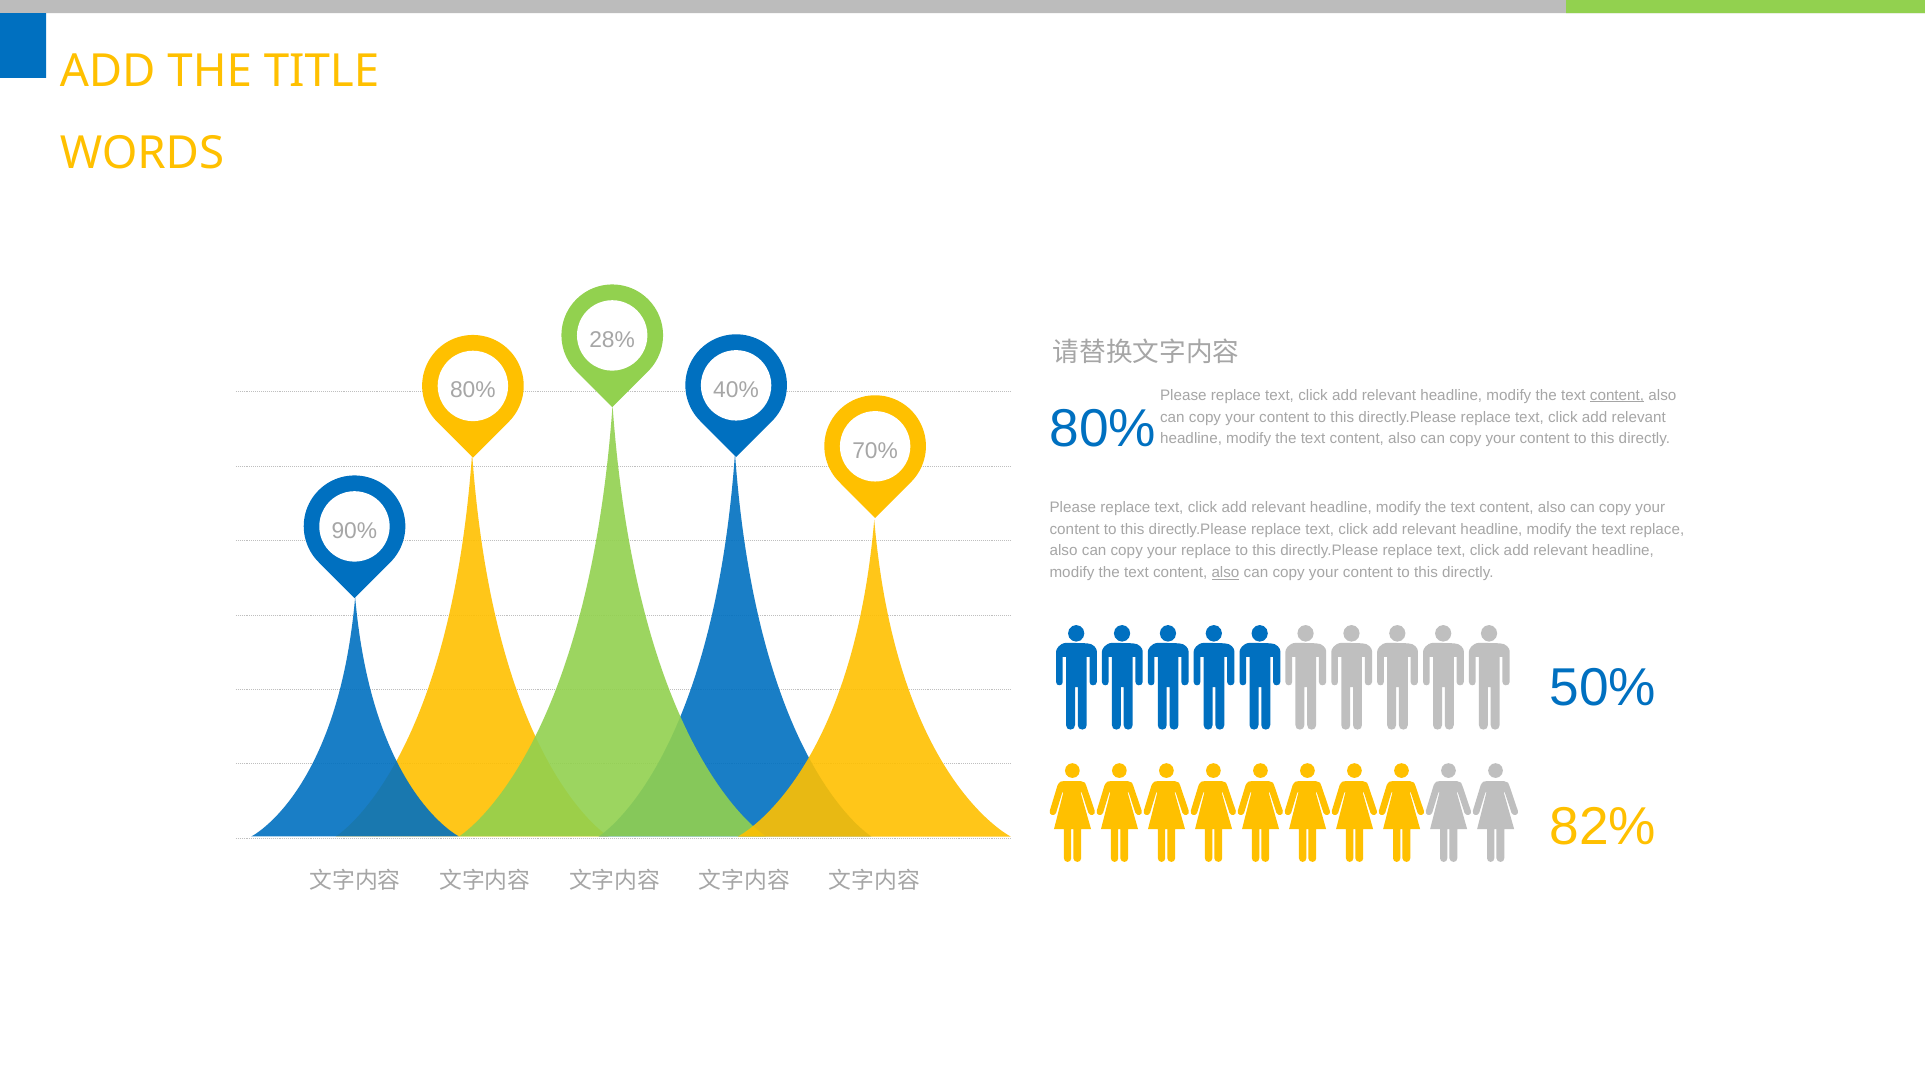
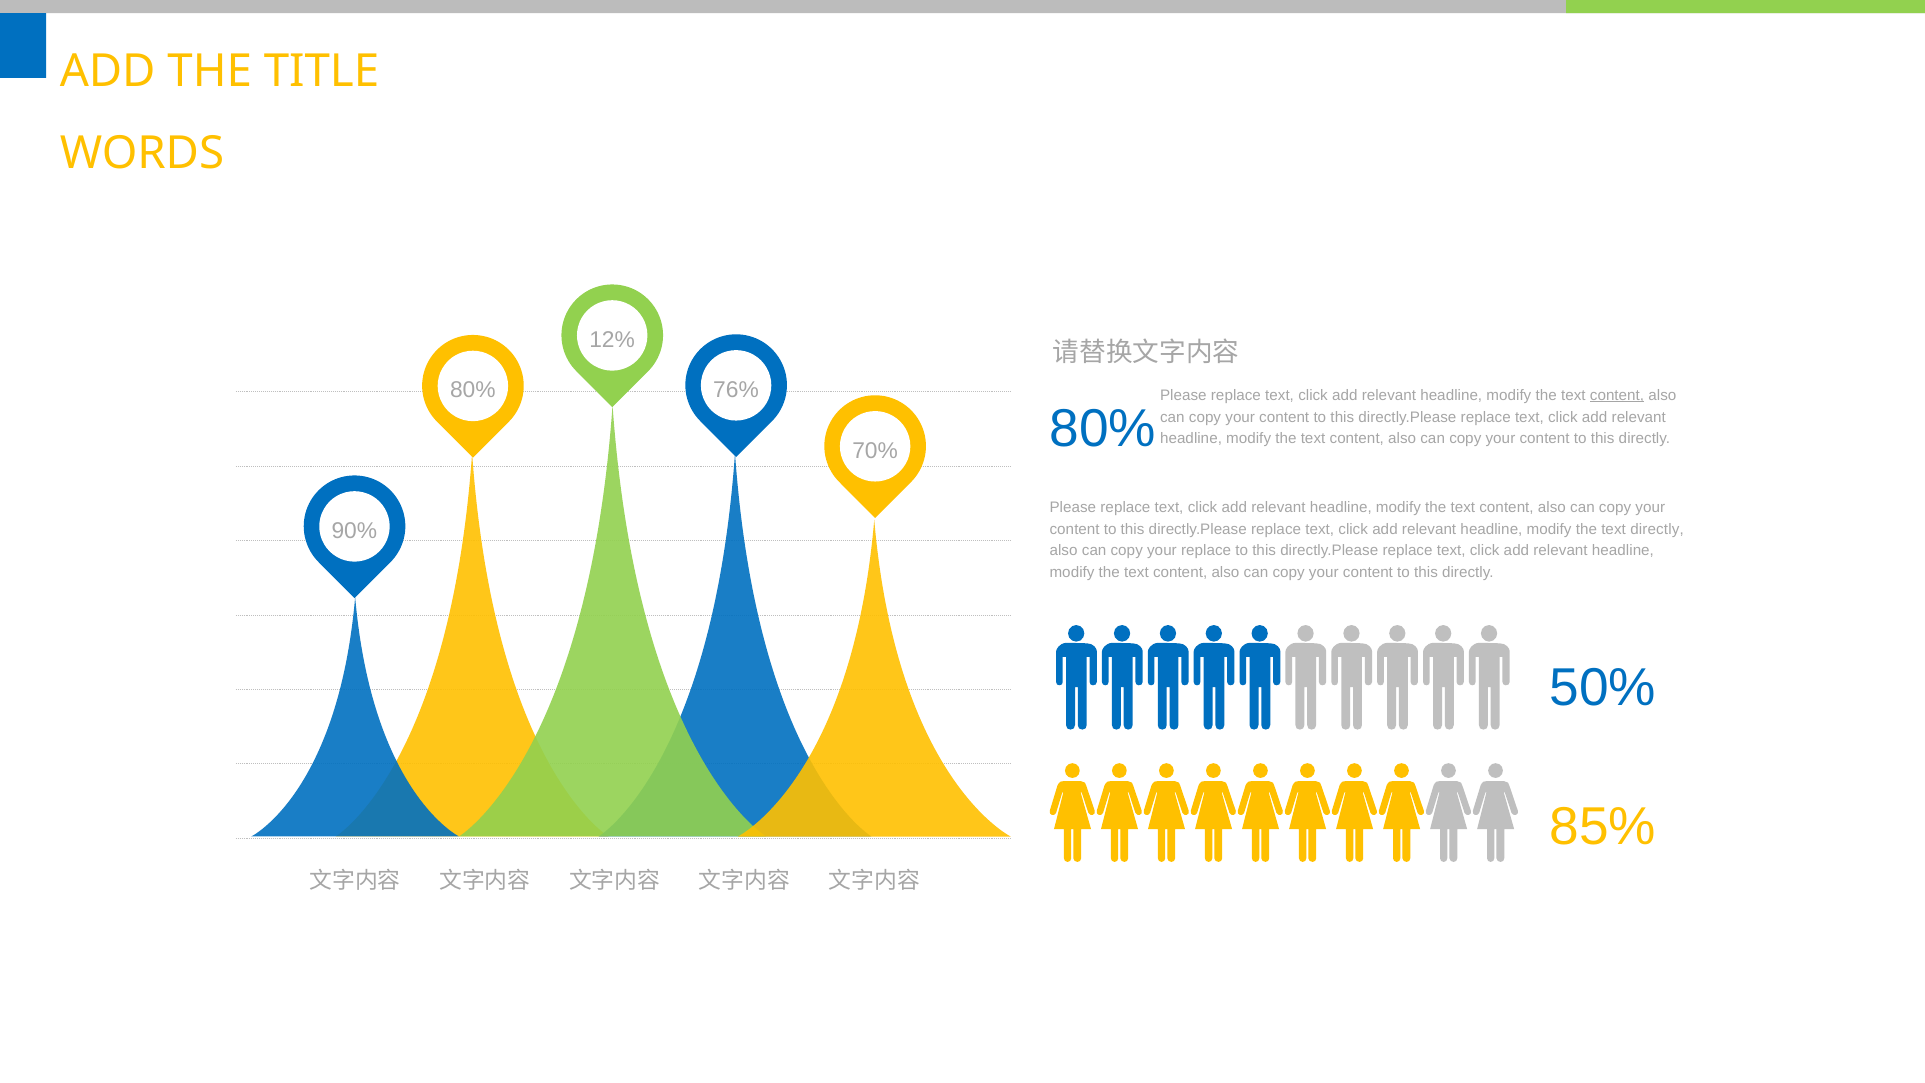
28%: 28% -> 12%
40%: 40% -> 76%
text replace: replace -> directly
also at (1225, 573) underline: present -> none
82%: 82% -> 85%
